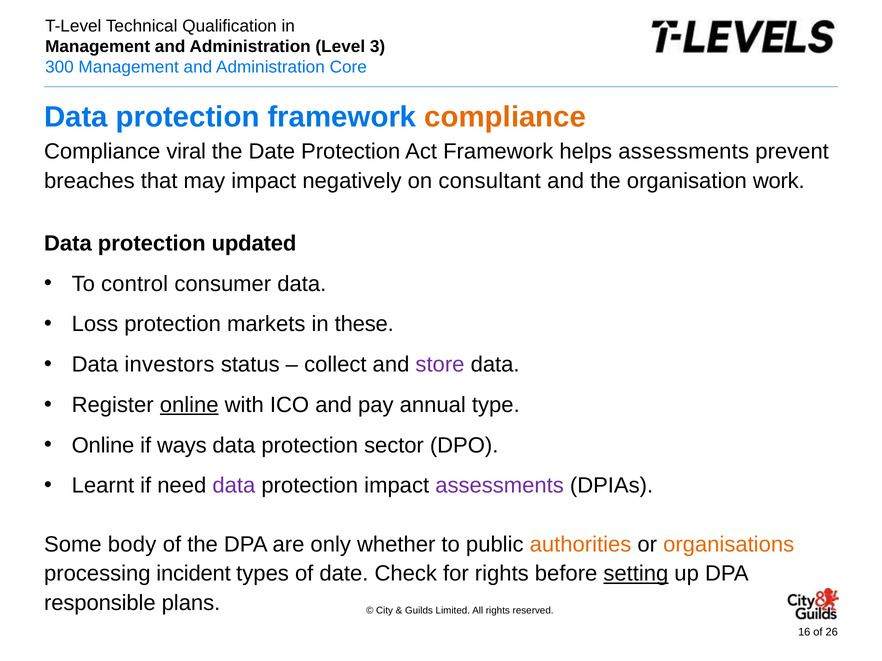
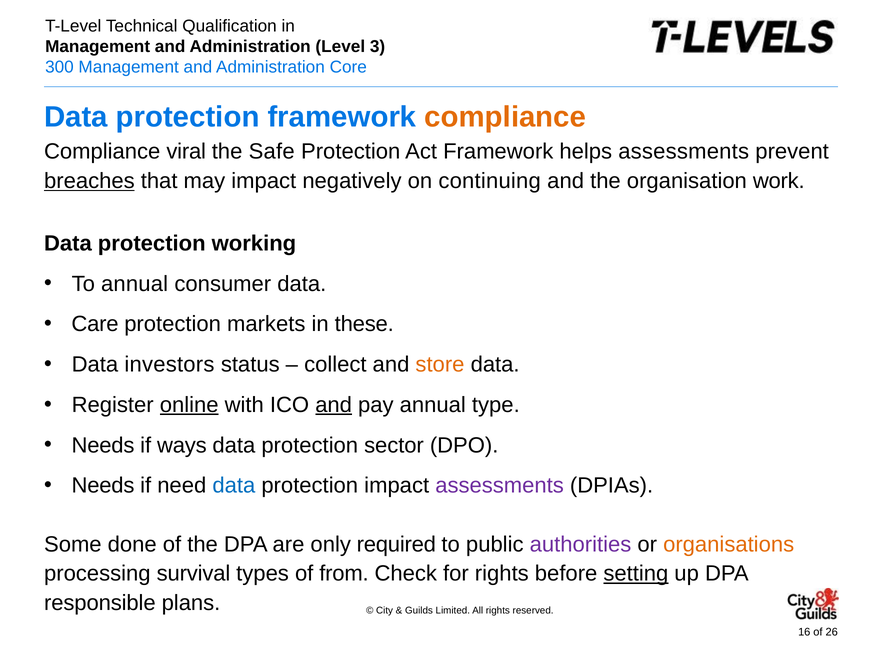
the Date: Date -> Safe
breaches underline: none -> present
consultant: consultant -> continuing
updated: updated -> working
To control: control -> annual
Loss: Loss -> Care
store colour: purple -> orange
and at (334, 405) underline: none -> present
Online at (103, 446): Online -> Needs
Learnt at (103, 486): Learnt -> Needs
data at (234, 486) colour: purple -> blue
body: body -> done
whether: whether -> required
authorities colour: orange -> purple
incident: incident -> survival
of date: date -> from
